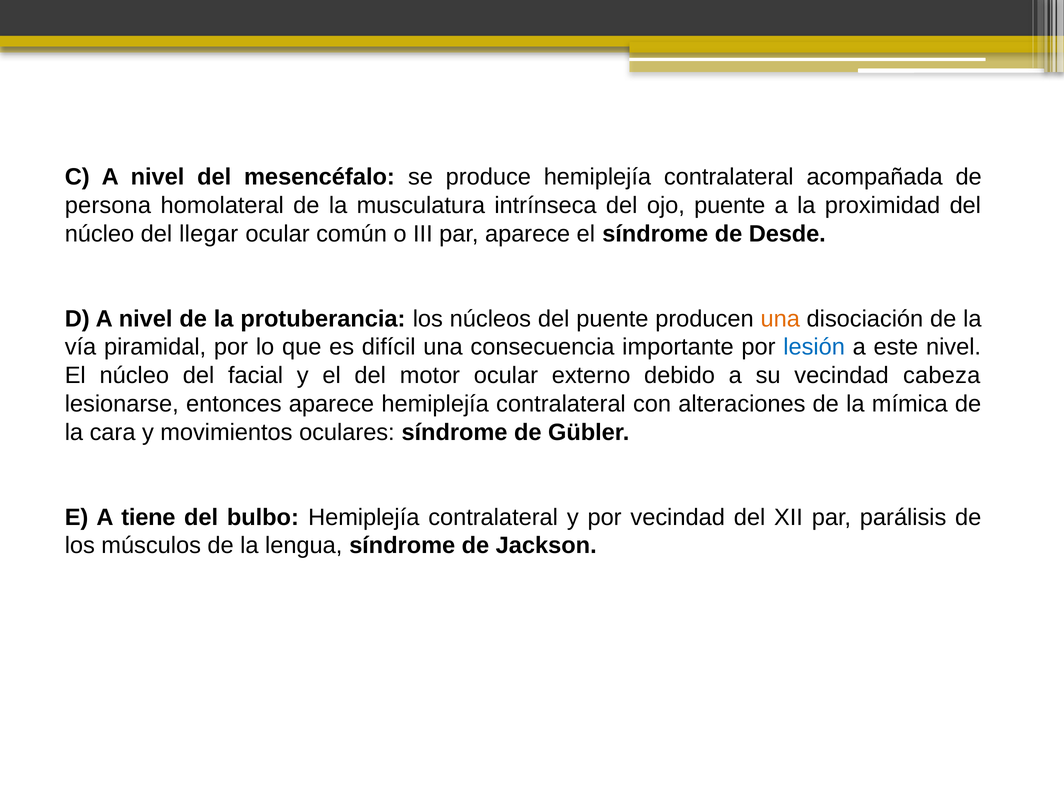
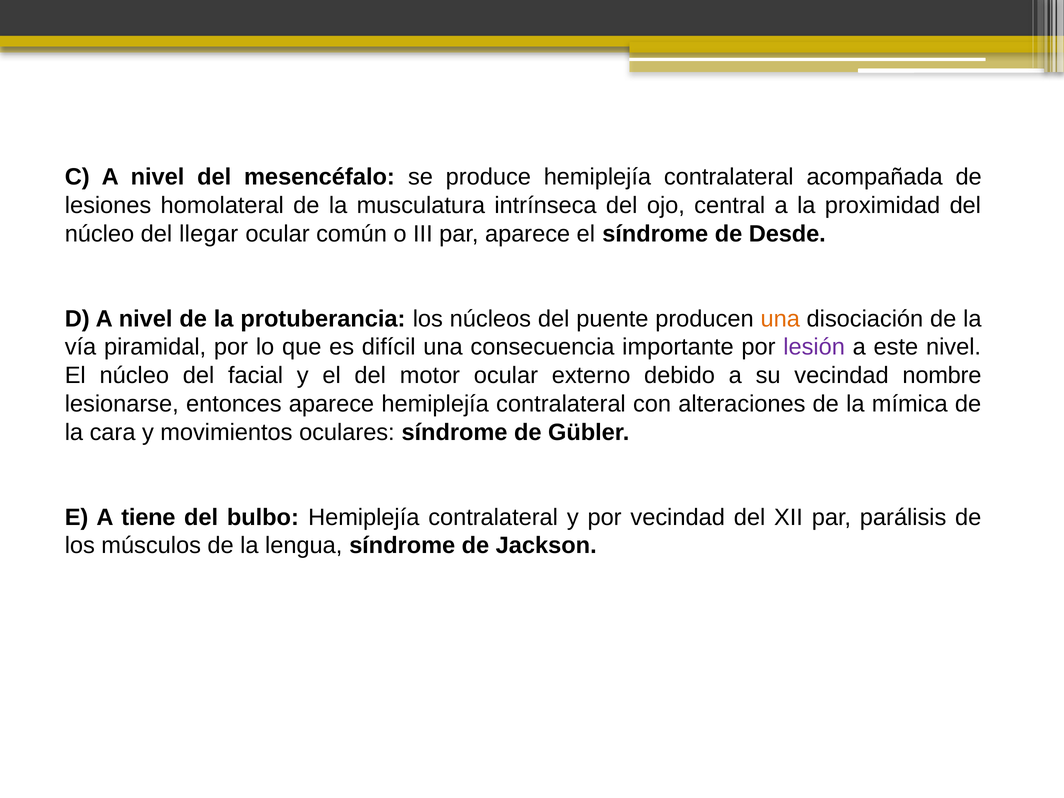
persona: persona -> lesiones
ojo puente: puente -> central
lesión colour: blue -> purple
cabeza: cabeza -> nombre
